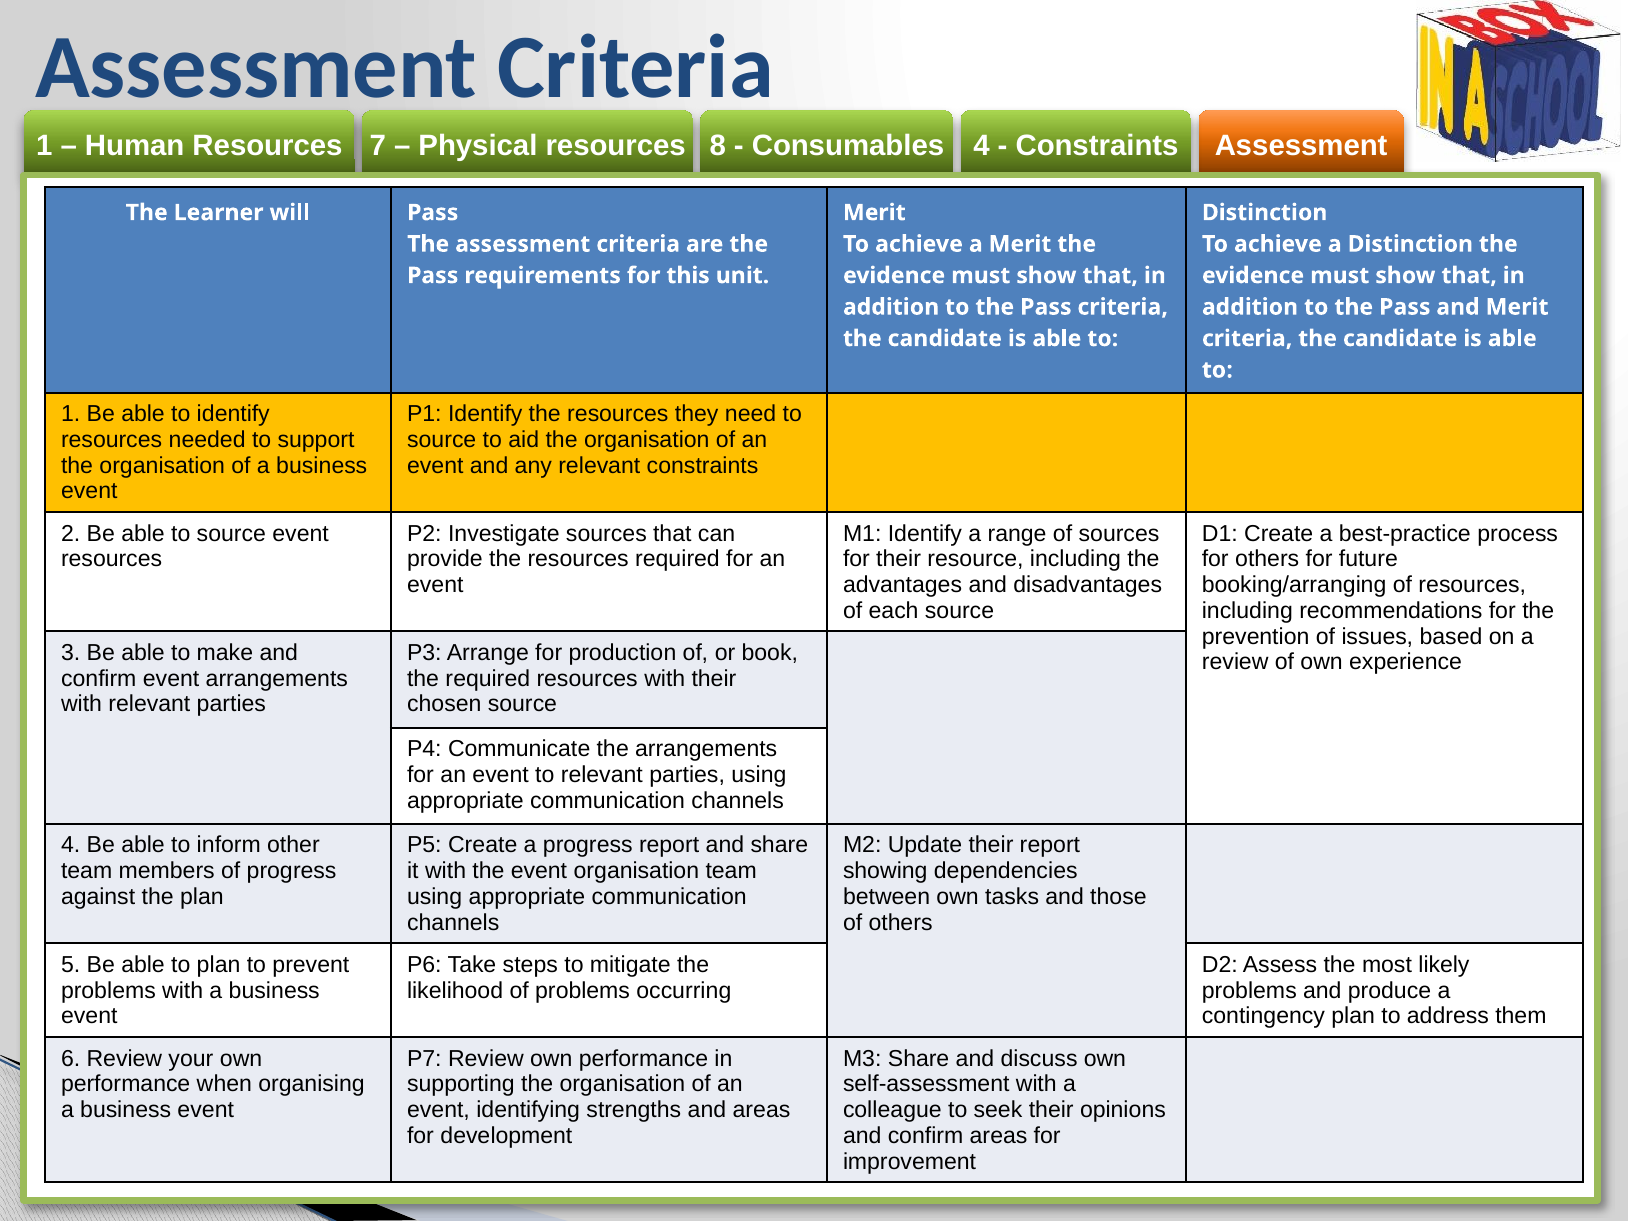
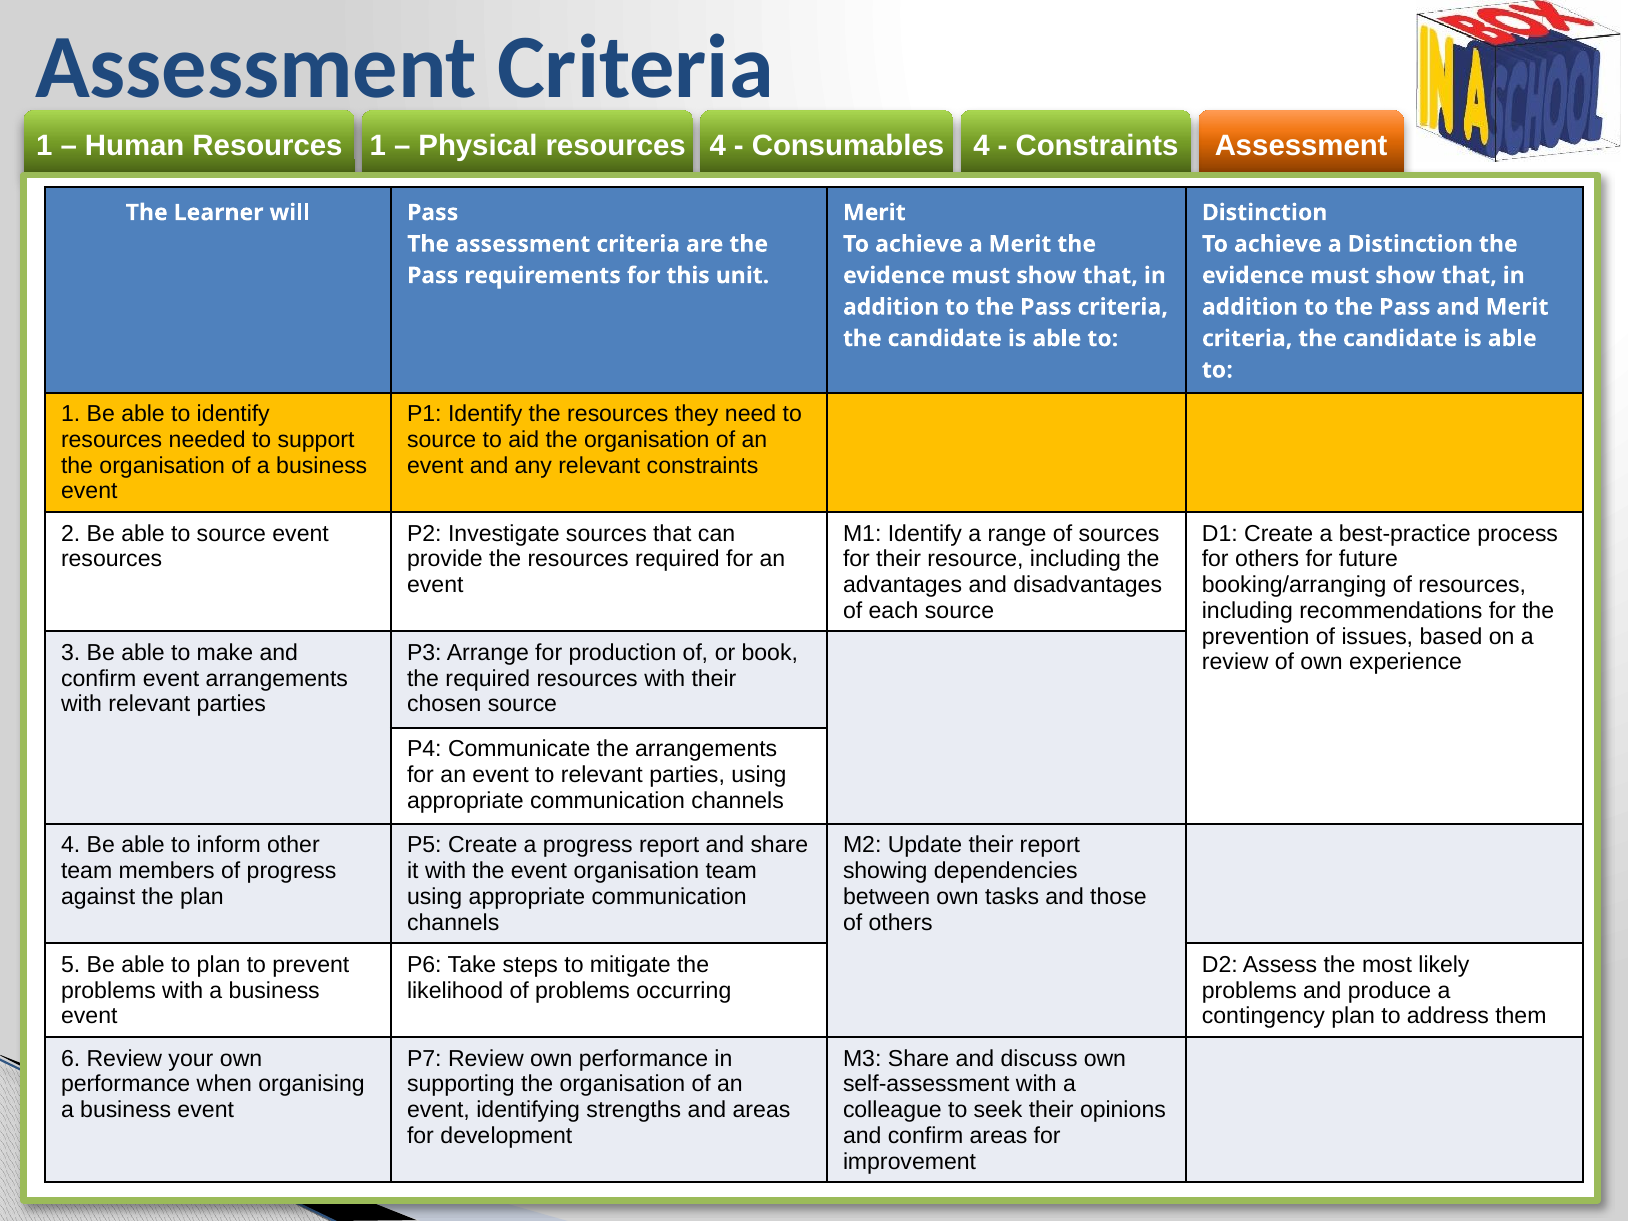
Resources 7: 7 -> 1
resources 8: 8 -> 4
